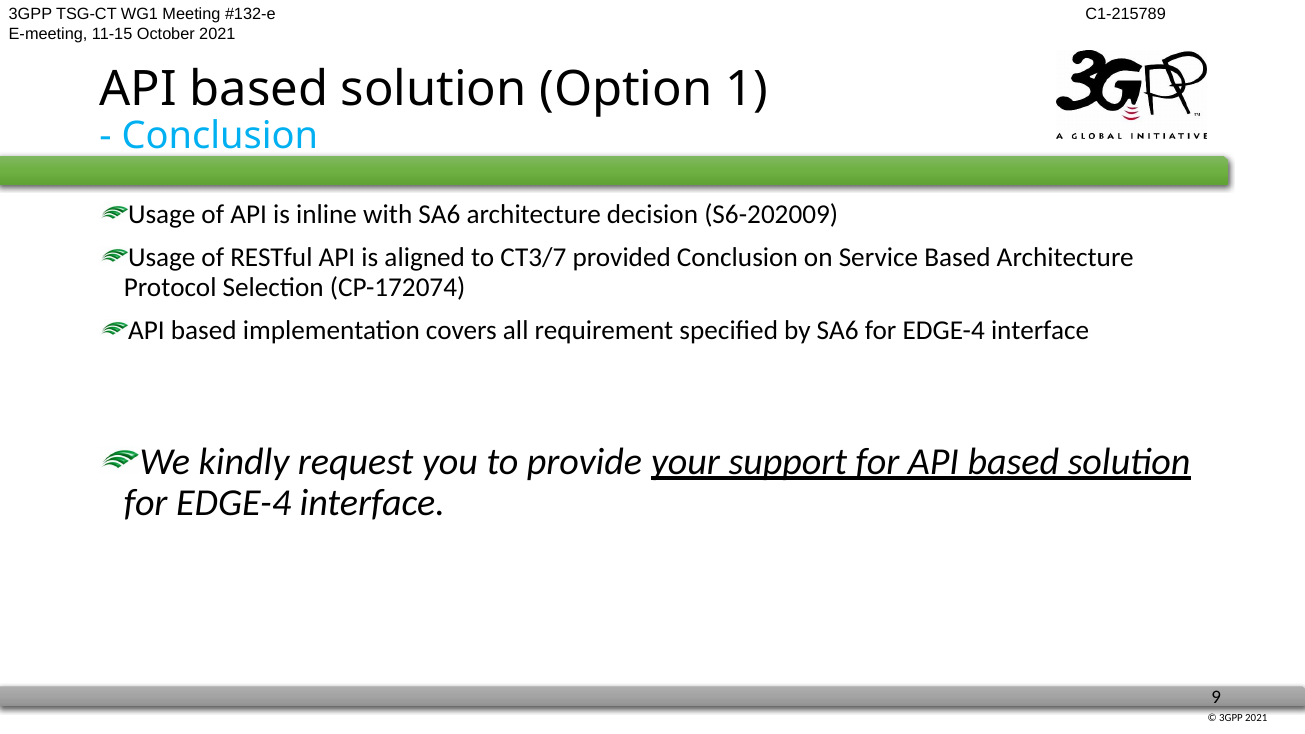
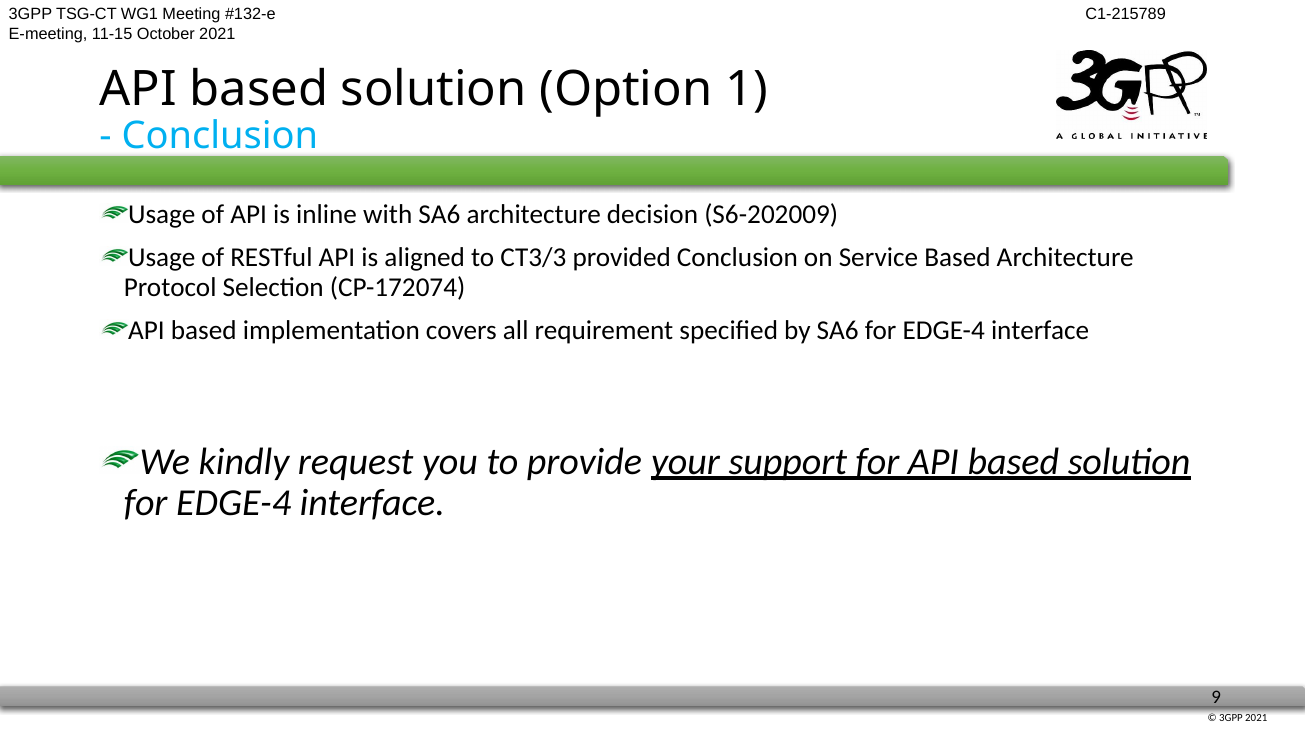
CT3/7: CT3/7 -> CT3/3
